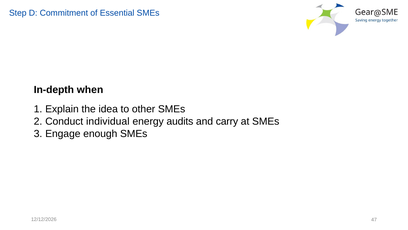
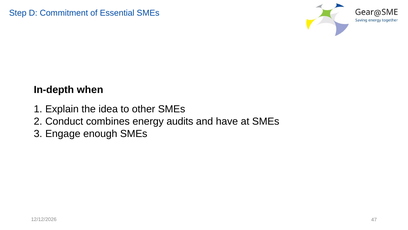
individual: individual -> combines
carry: carry -> have
